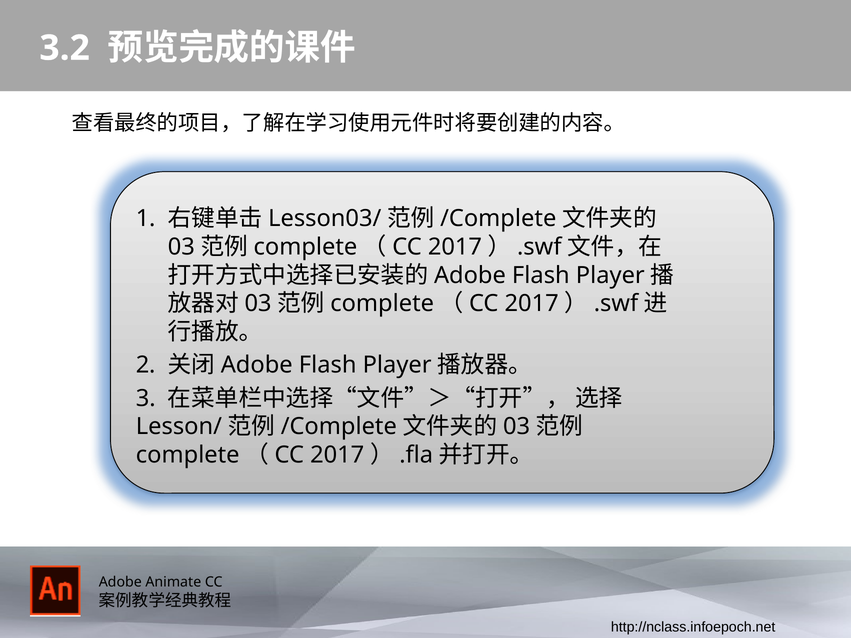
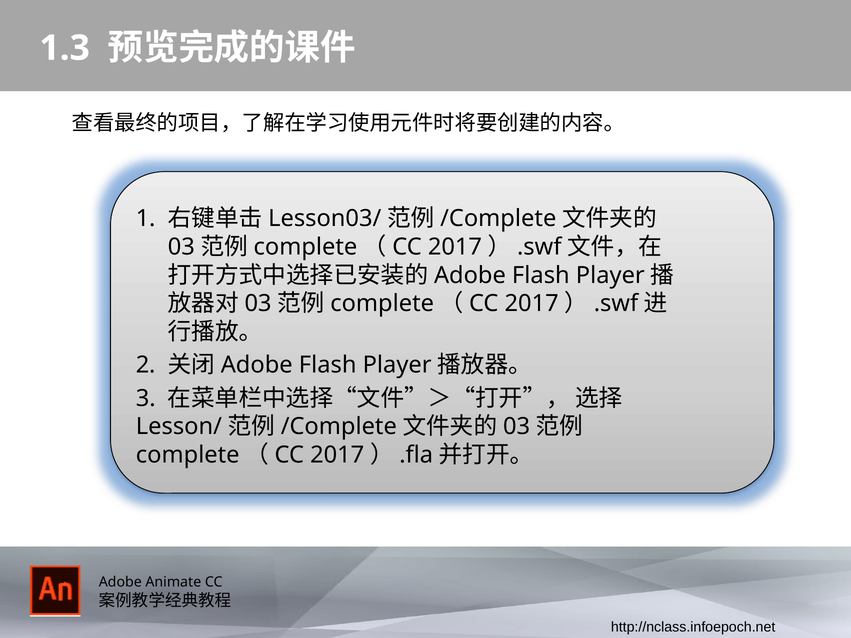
3.2: 3.2 -> 1.3
